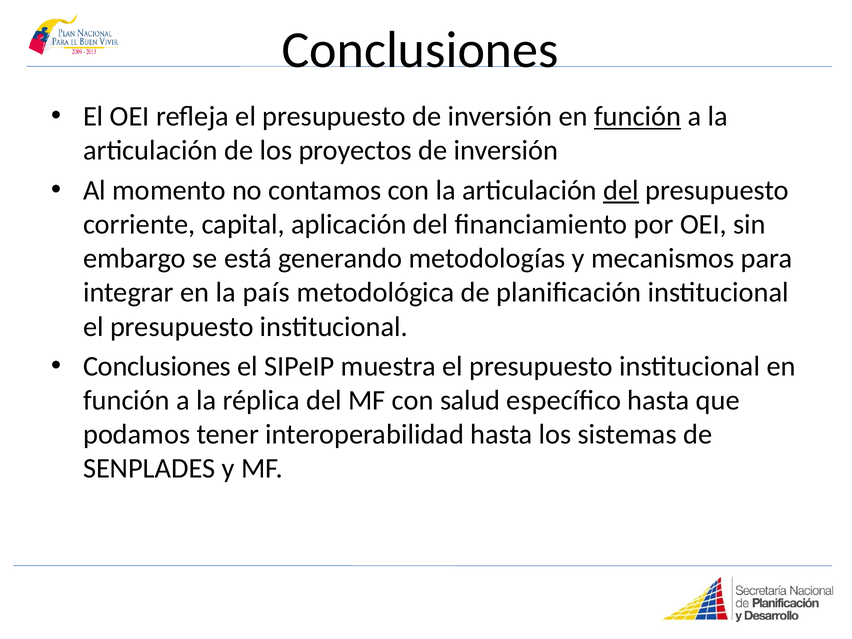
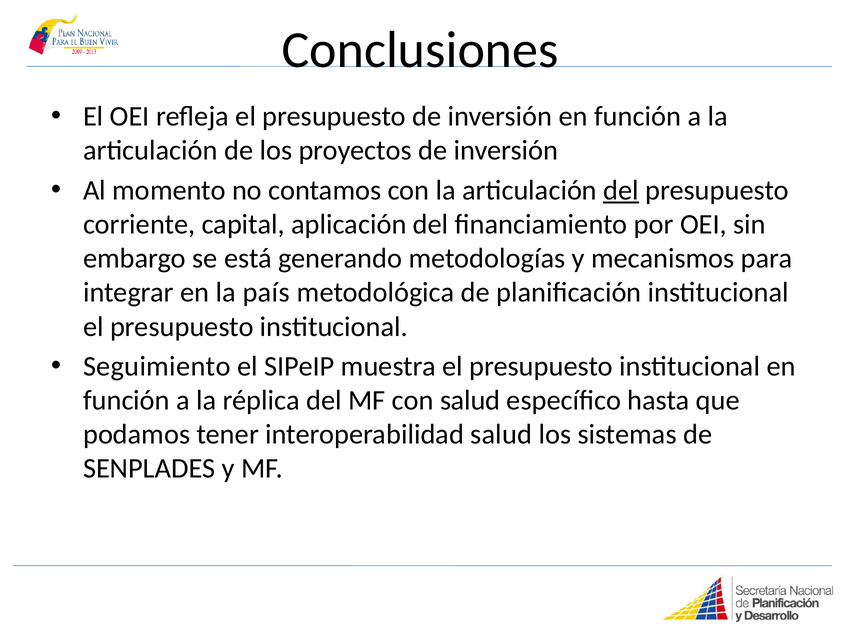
función at (638, 116) underline: present -> none
Conclusiones at (157, 366): Conclusiones -> Seguimiento
interoperabilidad hasta: hasta -> salud
